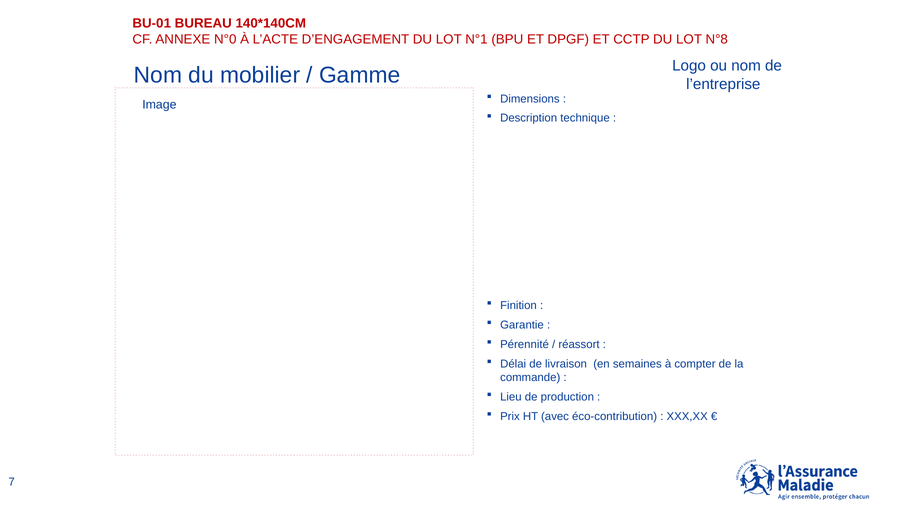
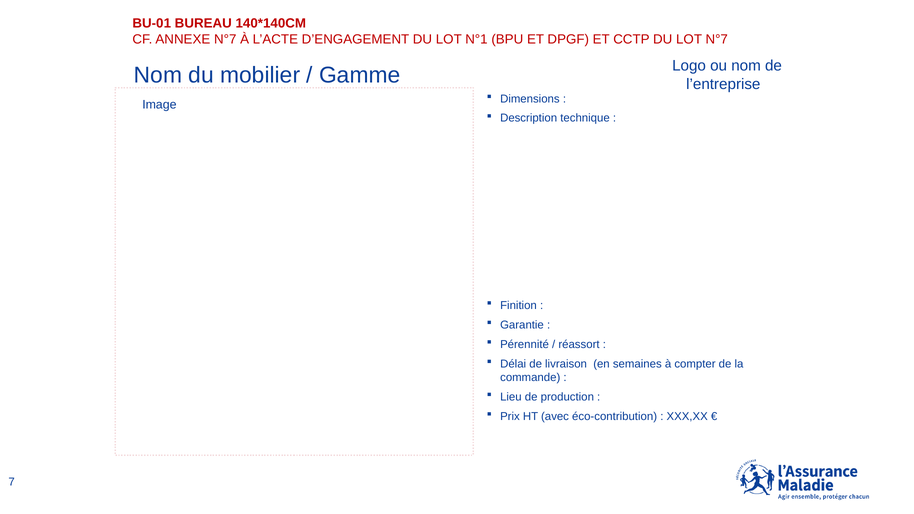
ANNEXE N°0: N°0 -> N°7
LOT N°8: N°8 -> N°7
